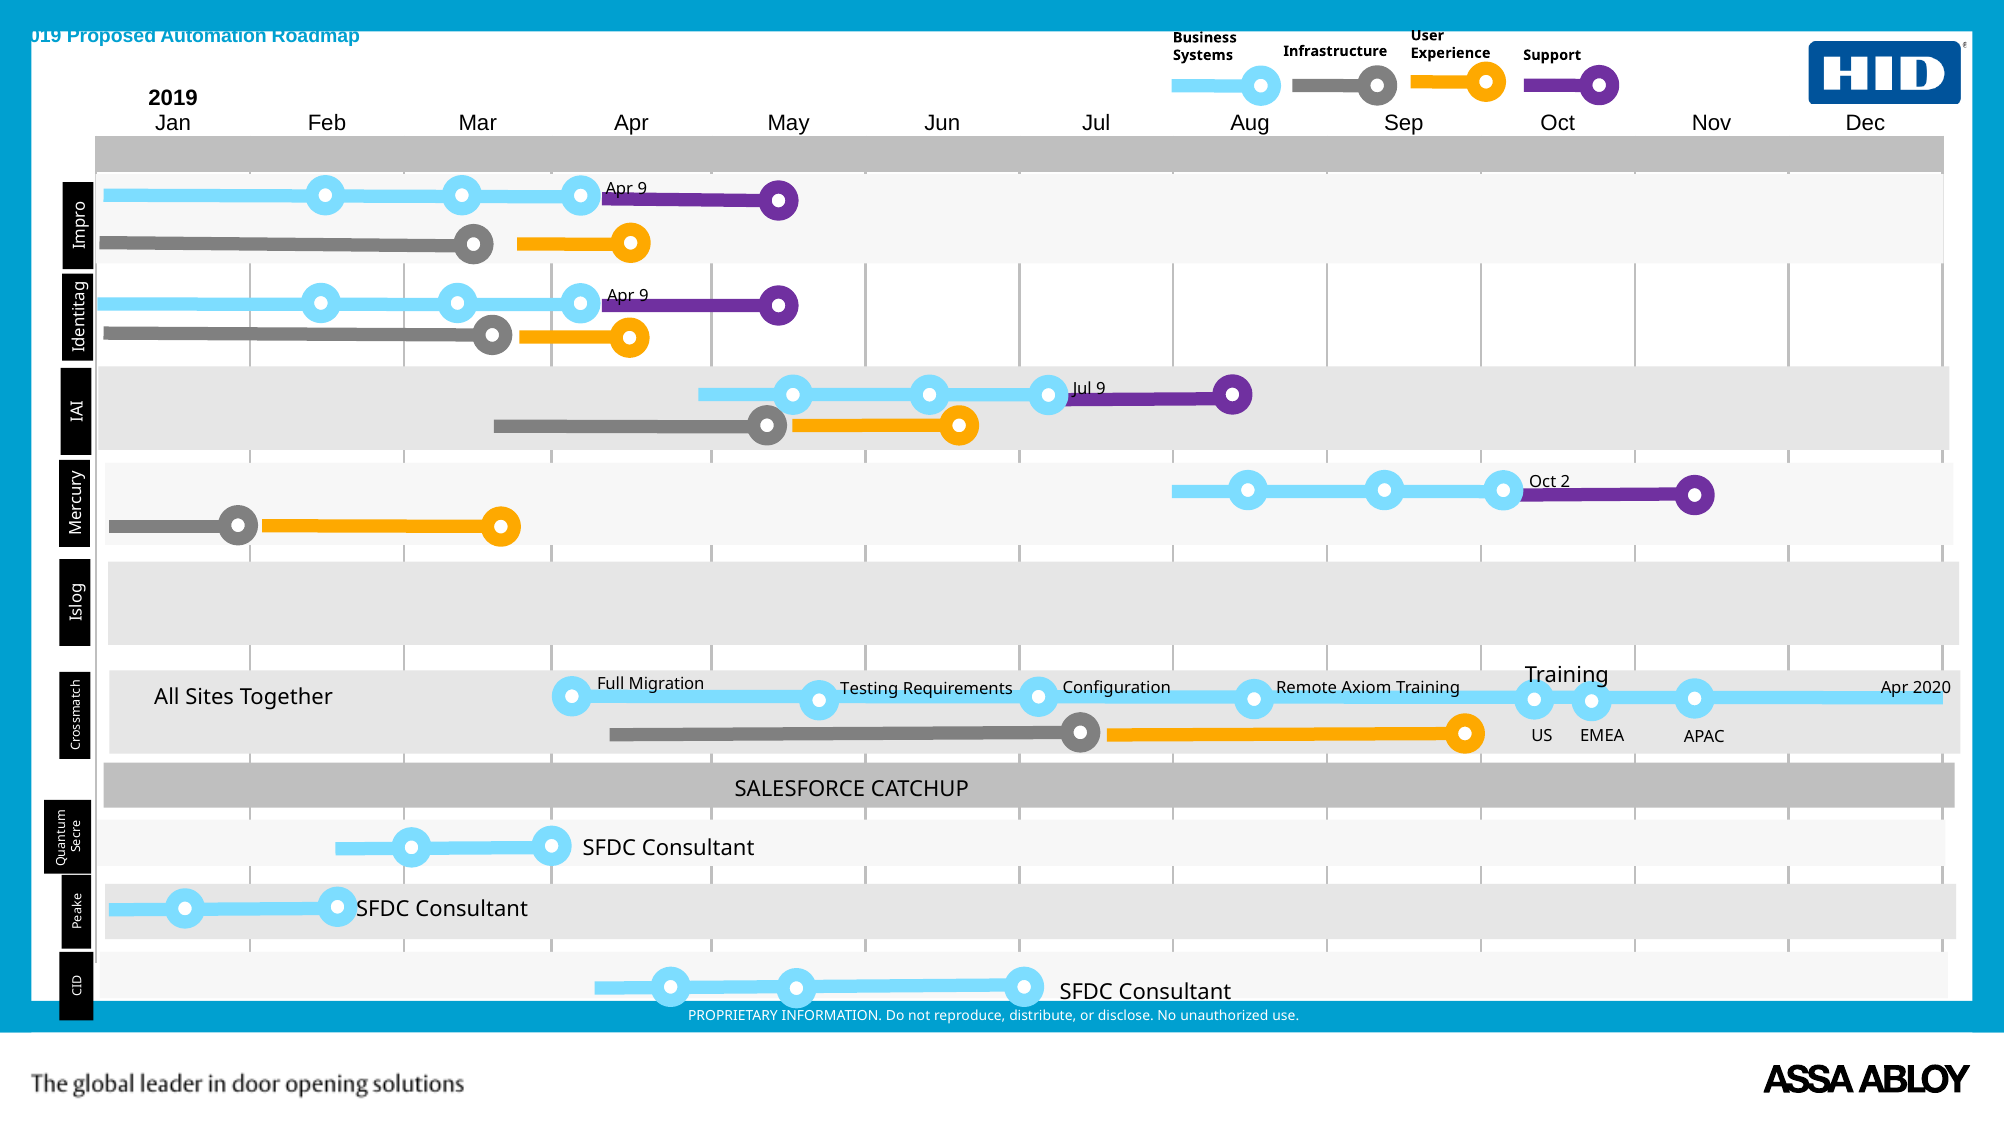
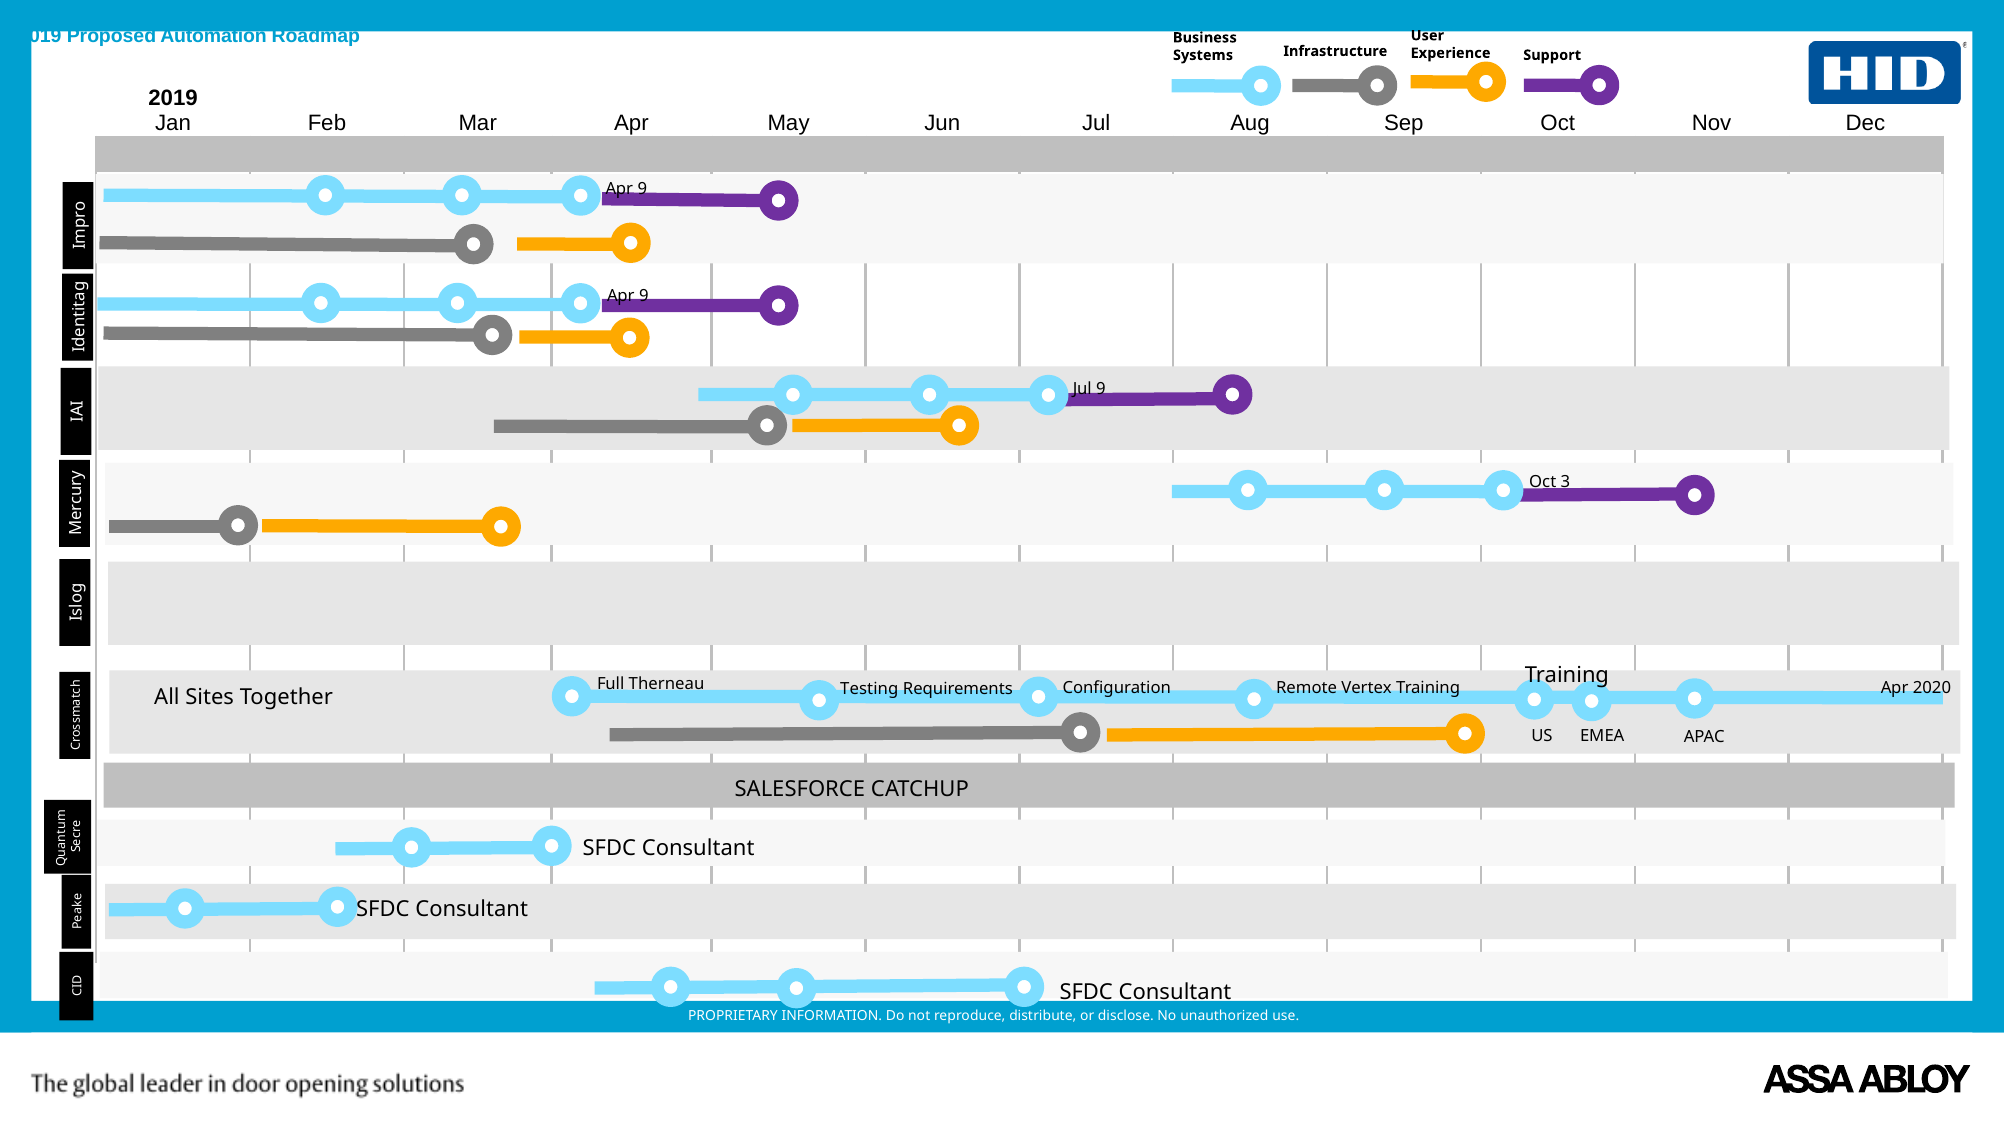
2: 2 -> 3
Migration: Migration -> Therneau
Axiom: Axiom -> Vertex
